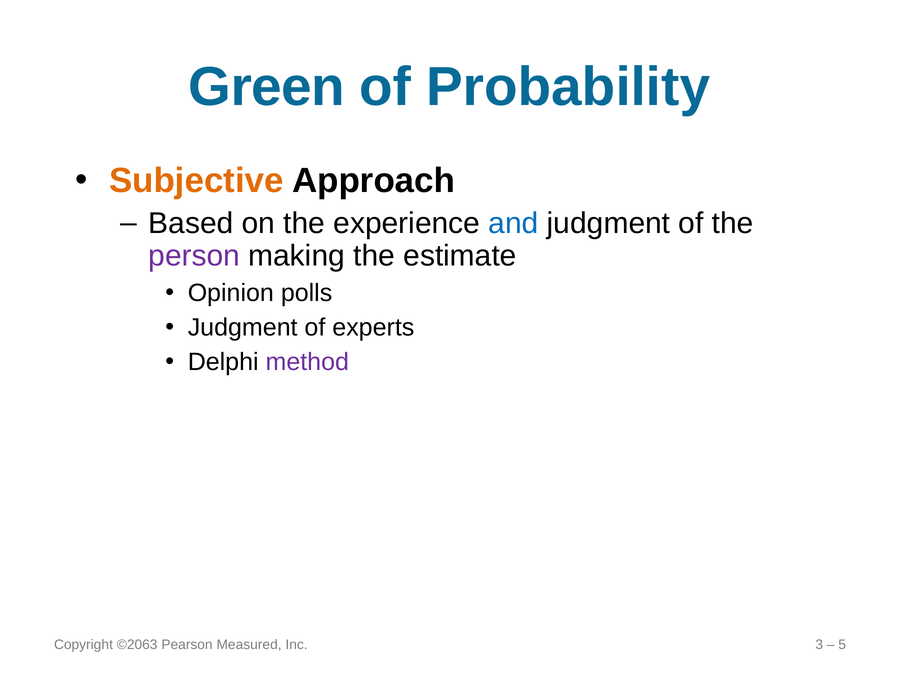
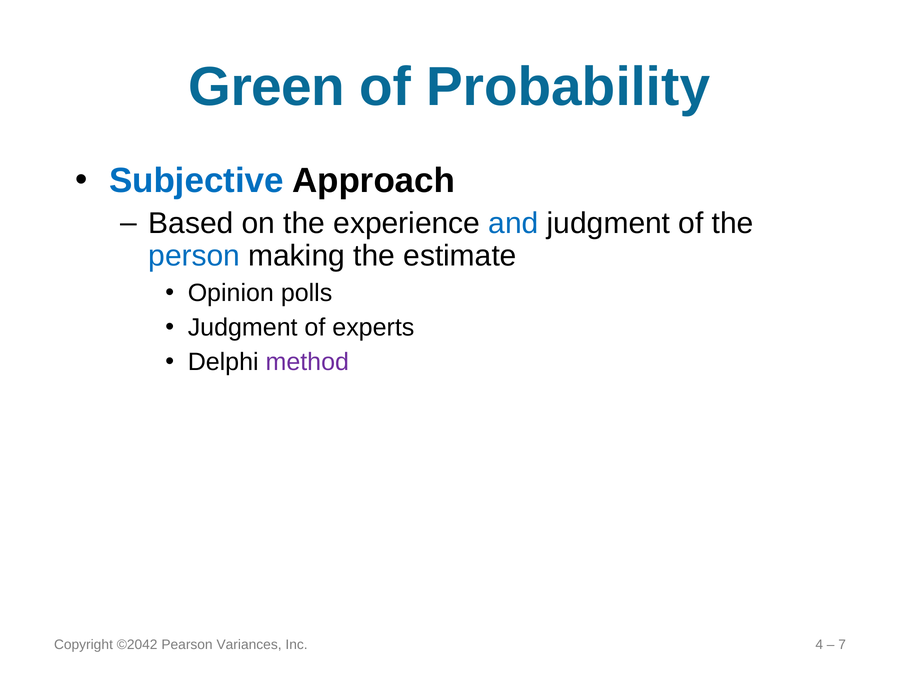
Subjective colour: orange -> blue
person colour: purple -> blue
©2063: ©2063 -> ©2042
Measured: Measured -> Variances
3: 3 -> 4
5: 5 -> 7
